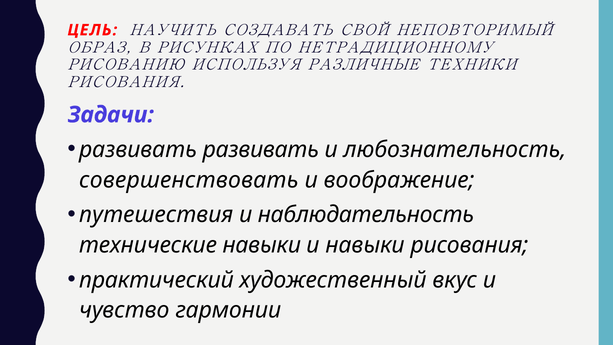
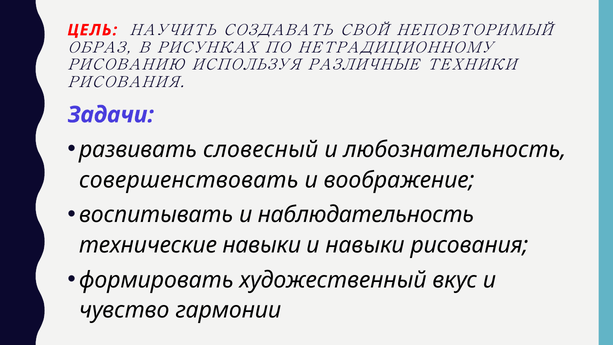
развивать развивать: развивать -> словесный
путешествия: путешествия -> воспитывать
практический: практический -> формировать
